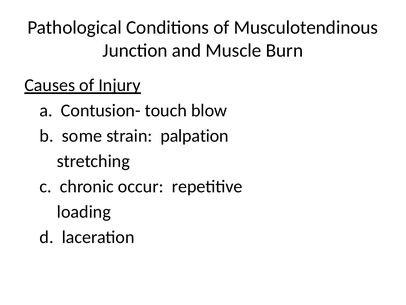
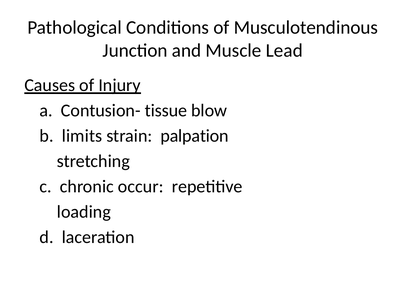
Burn: Burn -> Lead
touch: touch -> tissue
some: some -> limits
